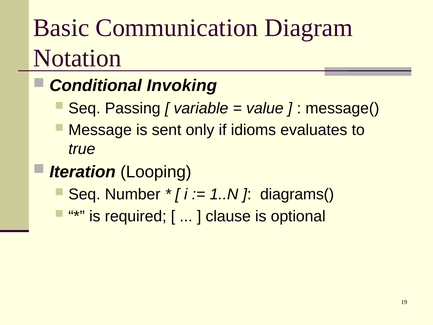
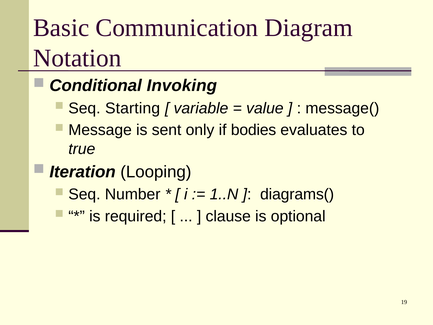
Passing: Passing -> Starting
idioms: idioms -> bodies
